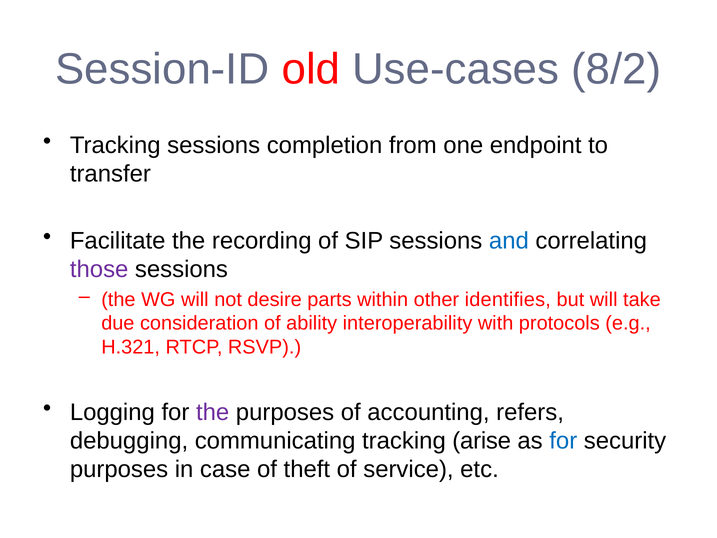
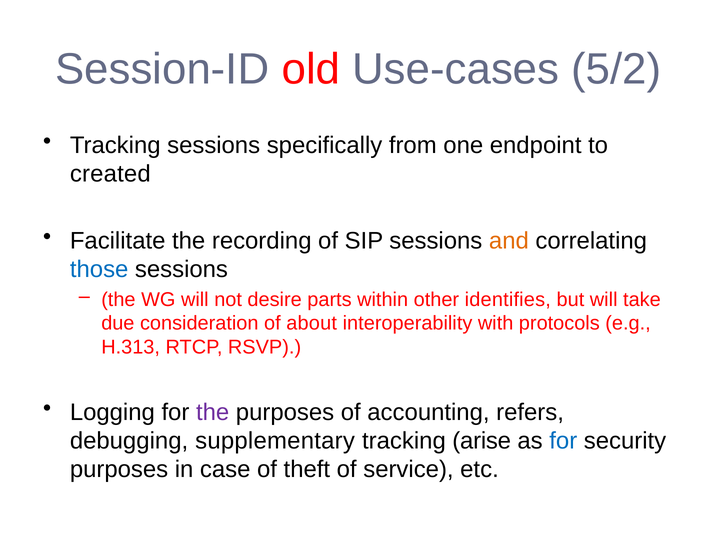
8/2: 8/2 -> 5/2
completion: completion -> specifically
transfer: transfer -> created
and colour: blue -> orange
those colour: purple -> blue
ability: ability -> about
H.321: H.321 -> H.313
communicating: communicating -> supplementary
